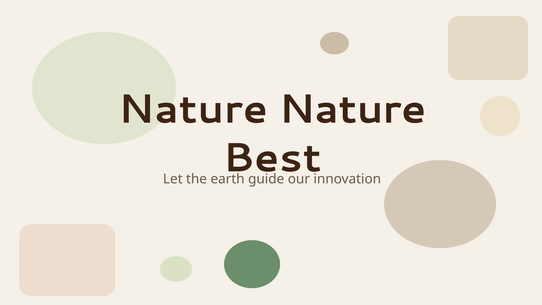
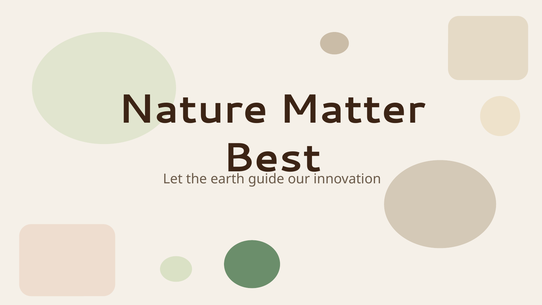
Nature Nature: Nature -> Matter
